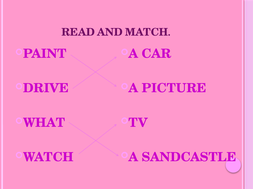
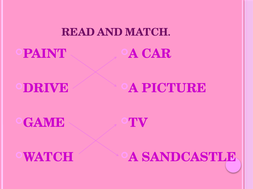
WHAT: WHAT -> GAME
